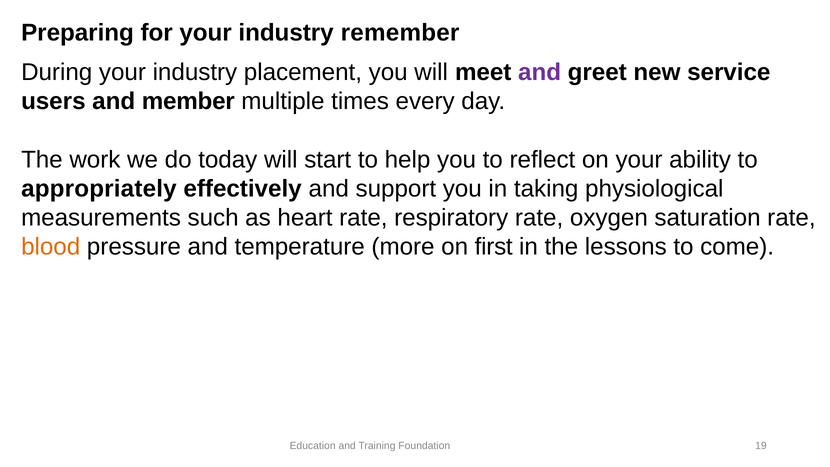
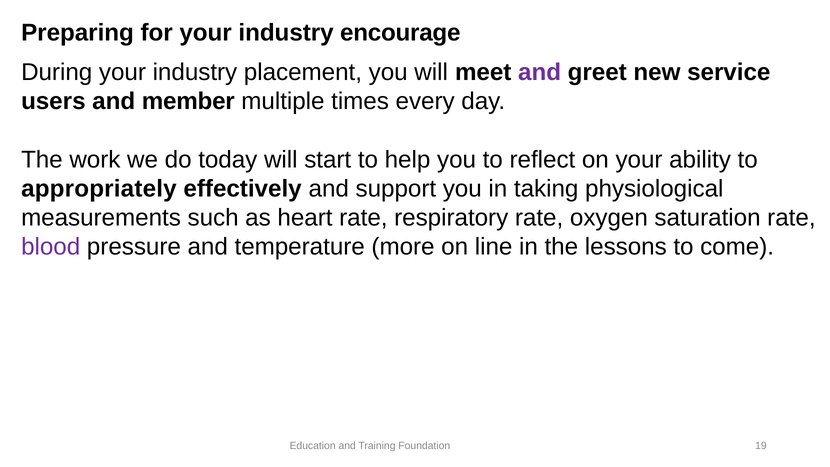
remember: remember -> encourage
blood colour: orange -> purple
first: first -> line
